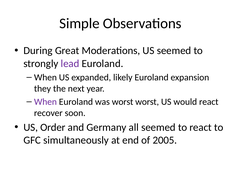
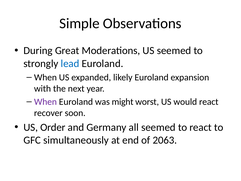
lead colour: purple -> blue
they: they -> with
was worst: worst -> might
2005: 2005 -> 2063
